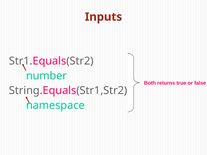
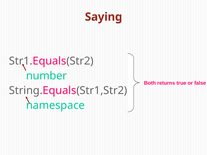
Inputs: Inputs -> Saying
